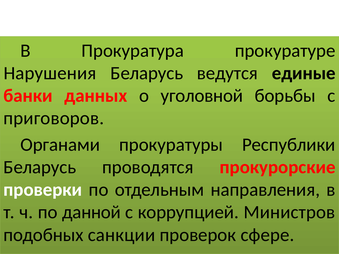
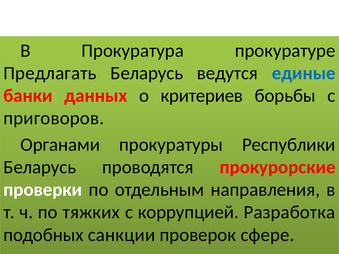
Нарушения: Нарушения -> Предлагать
единые colour: black -> blue
уголовной: уголовной -> критериев
данной: данной -> тяжких
Министров: Министров -> Разработка
